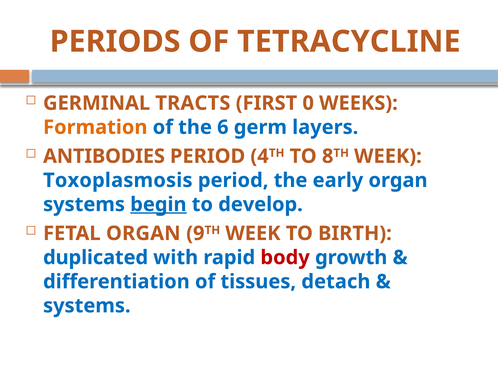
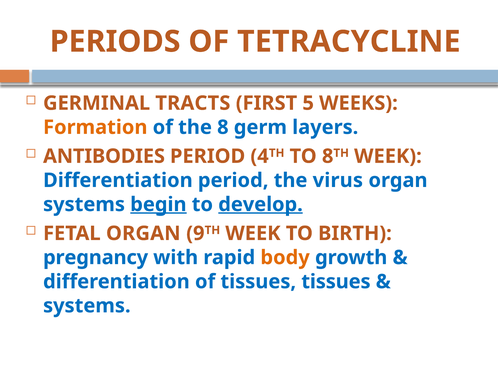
0: 0 -> 5
the 6: 6 -> 8
Toxoplasmosis at (118, 180): Toxoplasmosis -> Differentiation
early: early -> virus
develop underline: none -> present
duplicated: duplicated -> pregnancy
body colour: red -> orange
tissues detach: detach -> tissues
